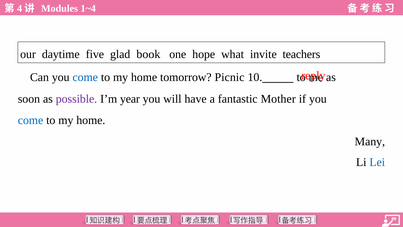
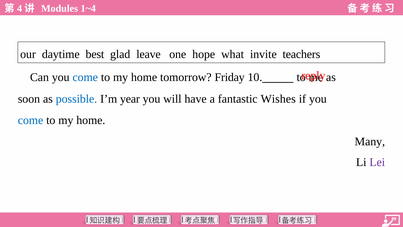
five: five -> best
book: book -> leave
Picnic: Picnic -> Friday
possible colour: purple -> blue
Mother: Mother -> Wishes
Lei colour: blue -> purple
